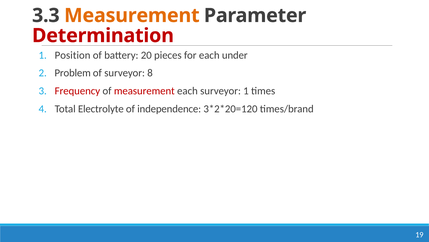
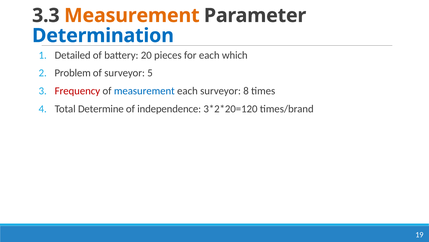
Determination colour: red -> blue
Position: Position -> Detailed
under: under -> which
8: 8 -> 5
measurement at (144, 91) colour: red -> blue
surveyor 1: 1 -> 8
Electrolyte: Electrolyte -> Determine
